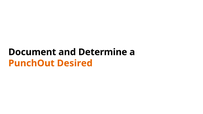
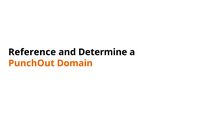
Document: Document -> Reference
Desired: Desired -> Domain
